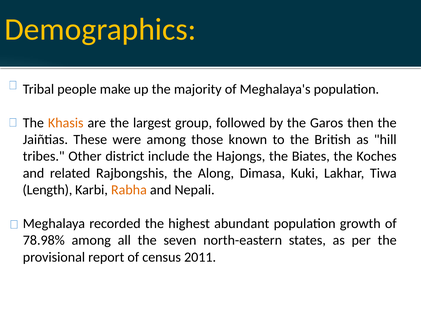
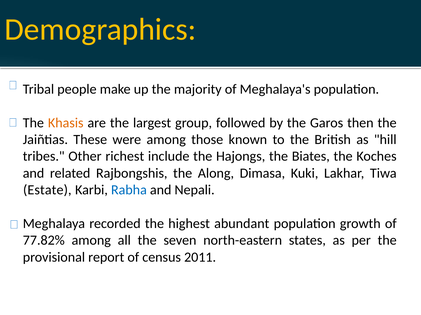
district: district -> richest
Length: Length -> Estate
Rabha colour: orange -> blue
78.98%: 78.98% -> 77.82%
